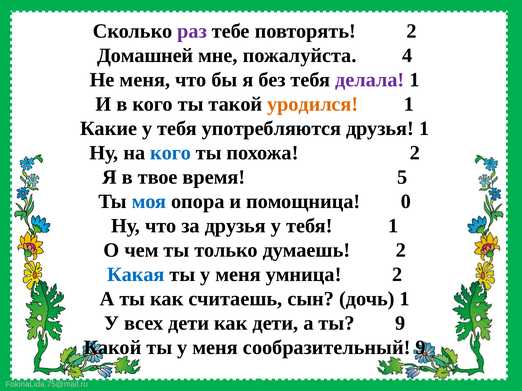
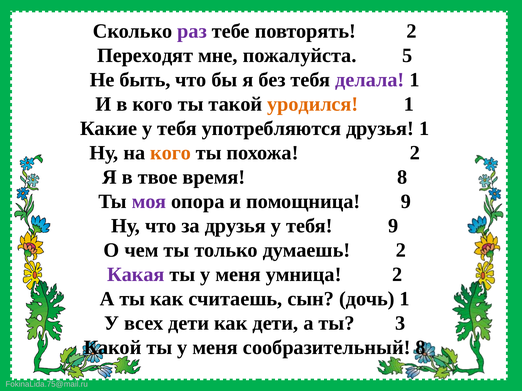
Домашней: Домашней -> Переходят
4: 4 -> 5
Не меня: меня -> быть
кого at (171, 153) colour: blue -> orange
время 5: 5 -> 8
моя colour: blue -> purple
помощница 0: 0 -> 9
тебя 1: 1 -> 9
Какая colour: blue -> purple
ты 9: 9 -> 3
сообразительный 9: 9 -> 8
